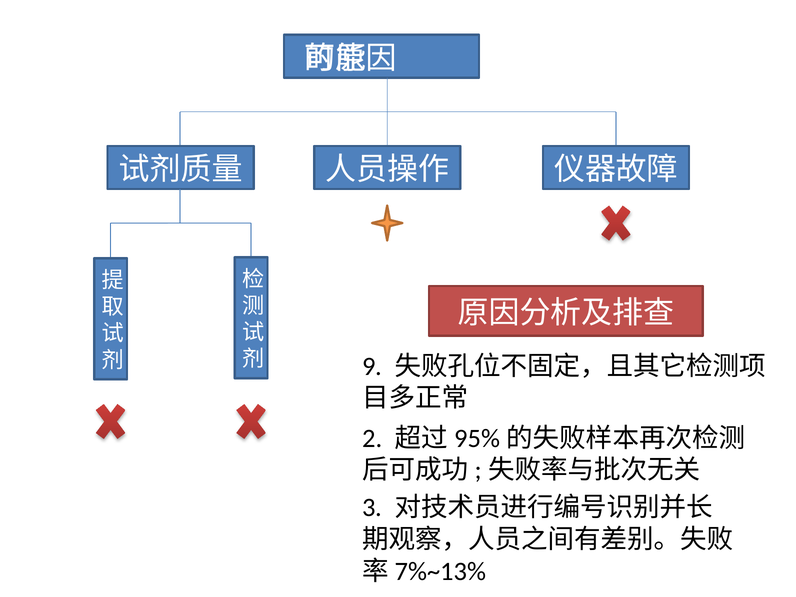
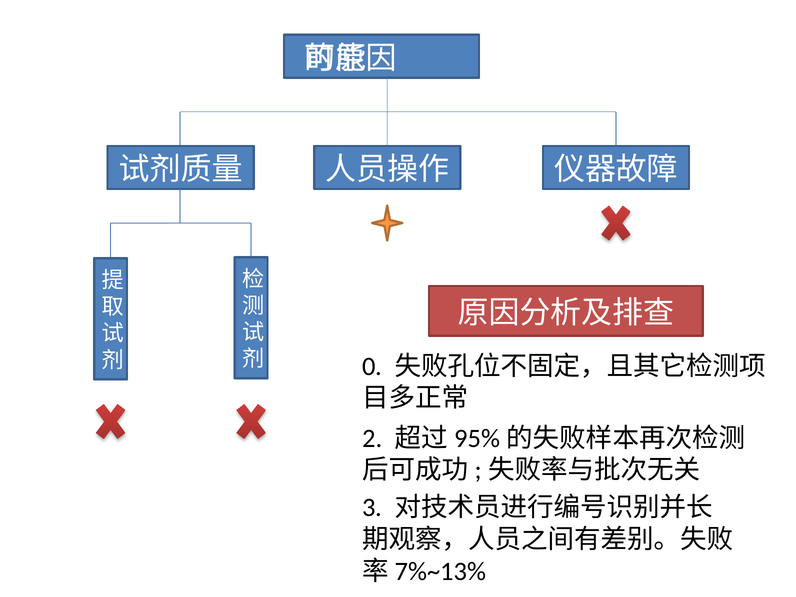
9: 9 -> 0
